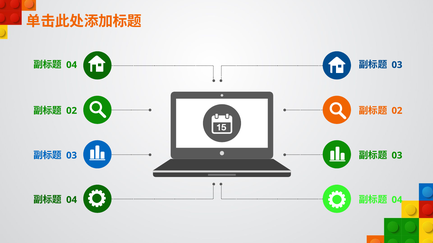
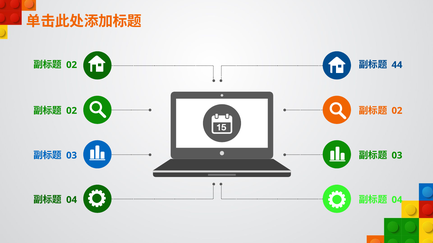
04 at (72, 65): 04 -> 02
03 at (397, 65): 03 -> 44
